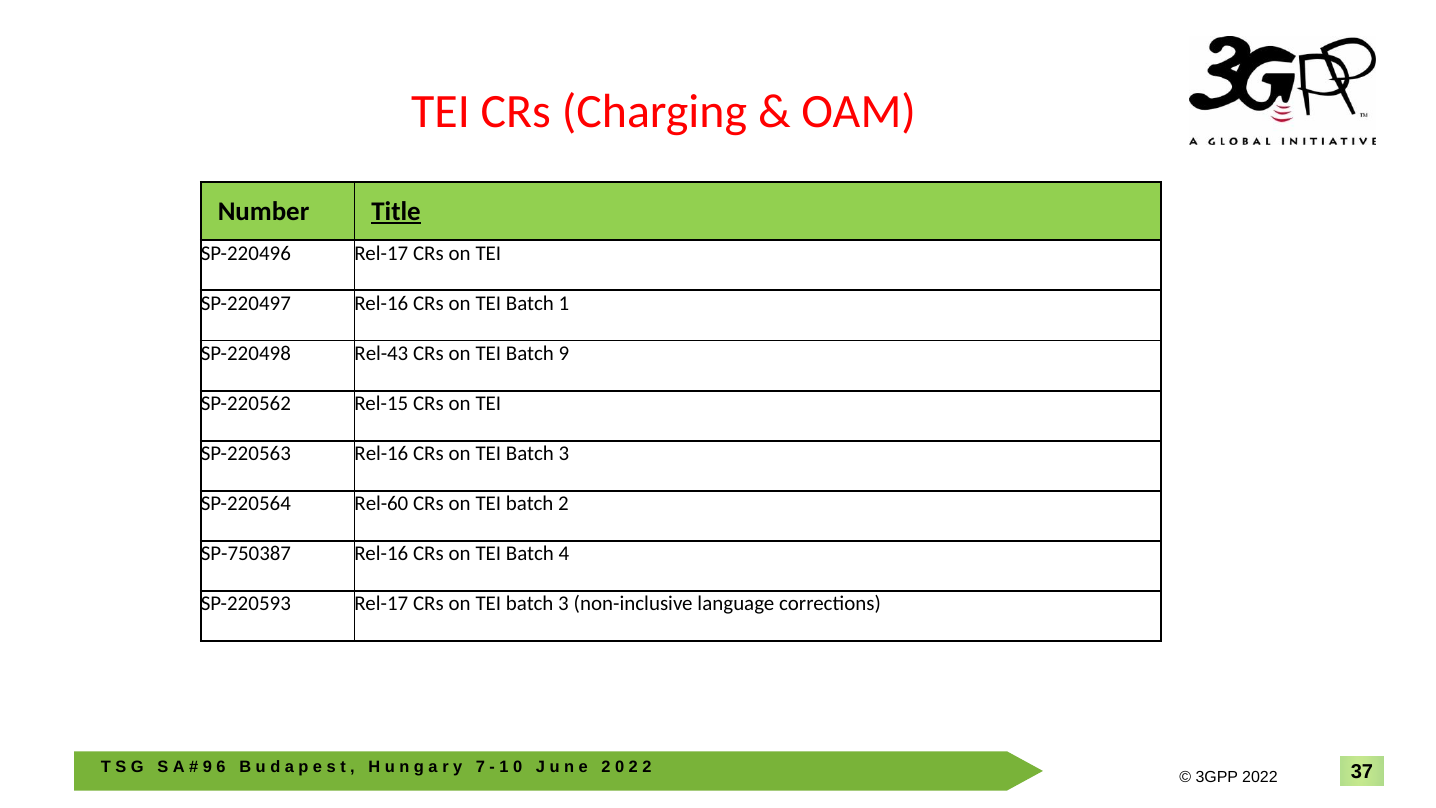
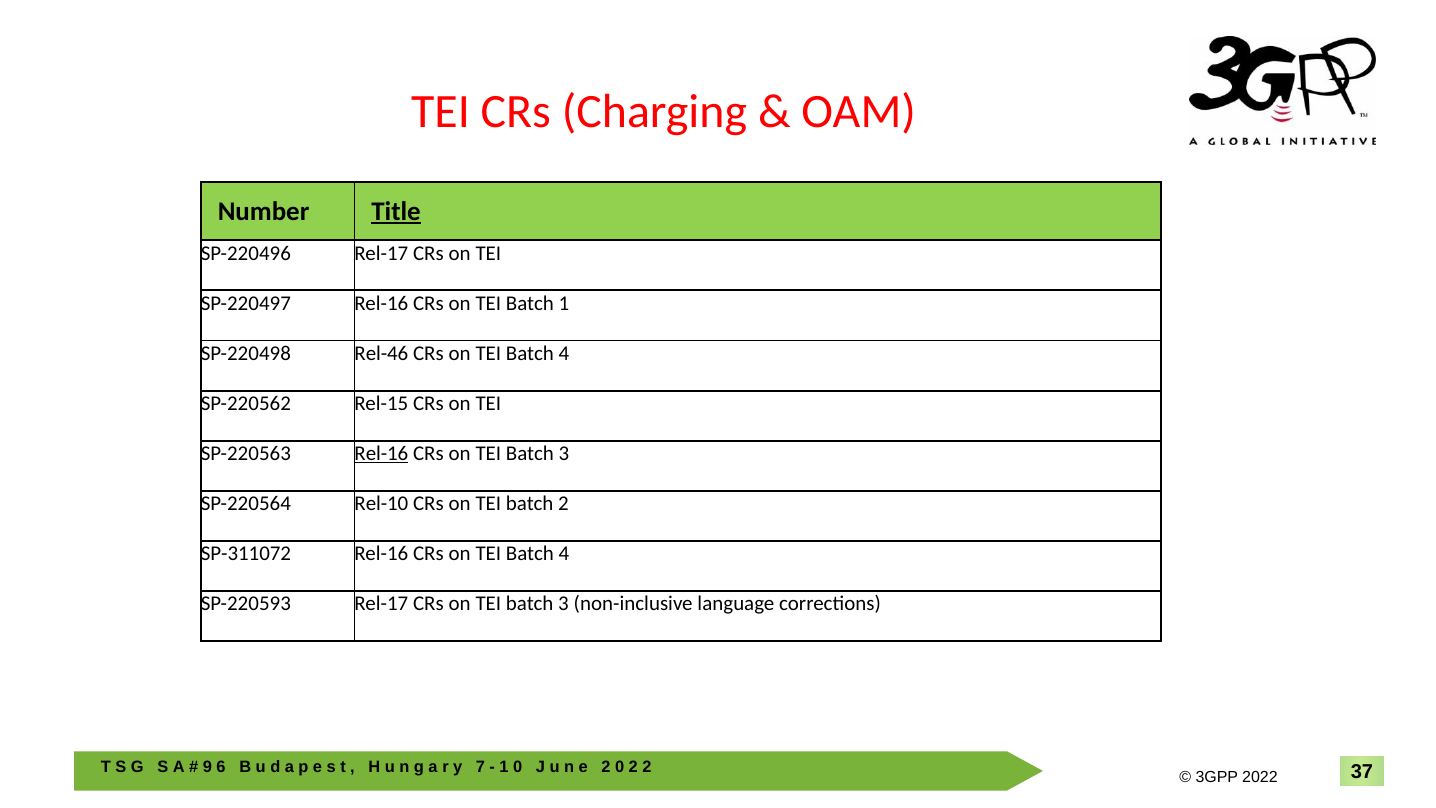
Rel-43: Rel-43 -> Rel-46
9 at (564, 353): 9 -> 4
Rel-16 at (381, 454) underline: none -> present
Rel-60: Rel-60 -> Rel-10
SP-750387: SP-750387 -> SP-311072
